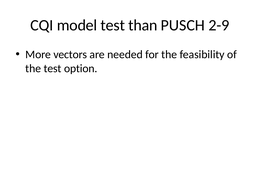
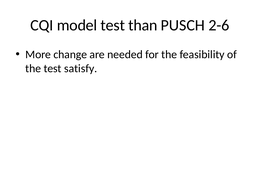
2-9: 2-9 -> 2-6
vectors: vectors -> change
option: option -> satisfy
